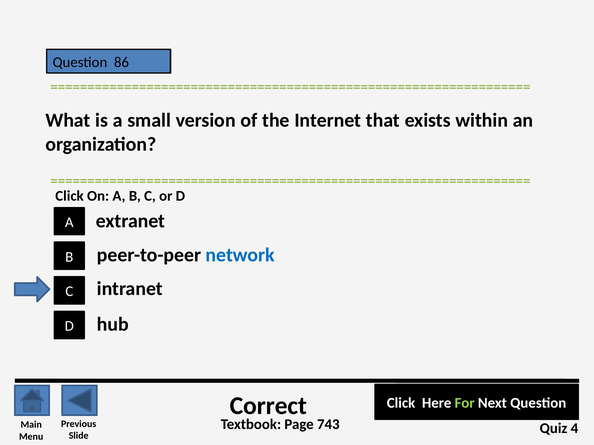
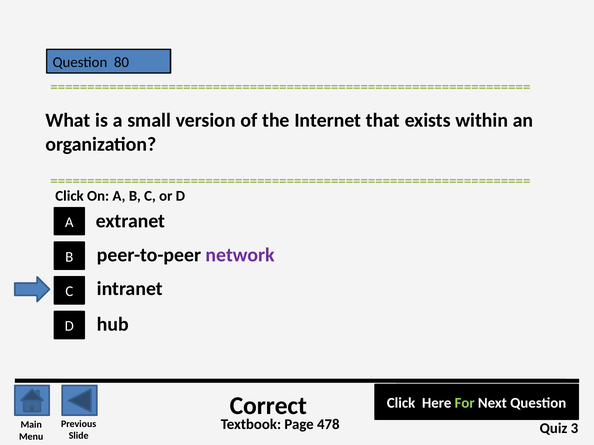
86: 86 -> 80
network colour: blue -> purple
743: 743 -> 478
4: 4 -> 3
